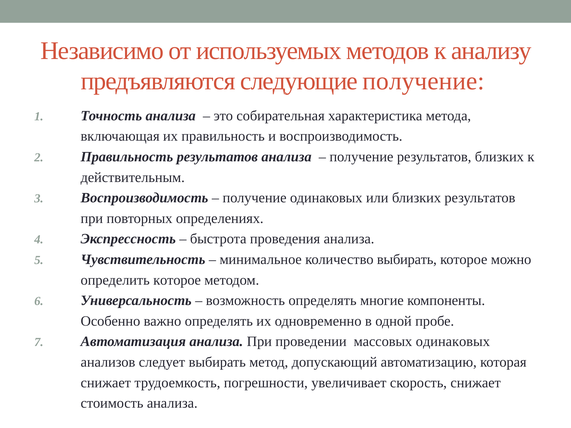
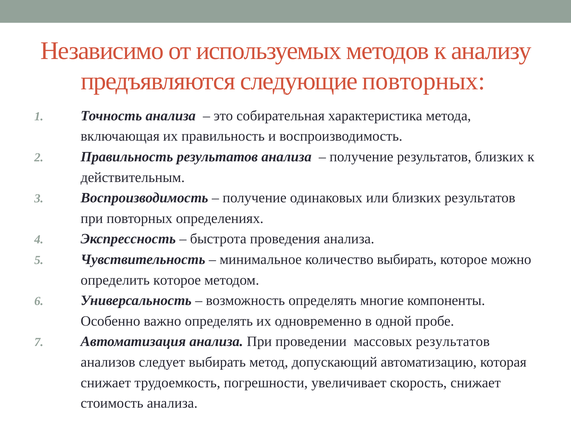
следующие получение: получение -> повторных
массовых одинаковых: одинаковых -> результатов
